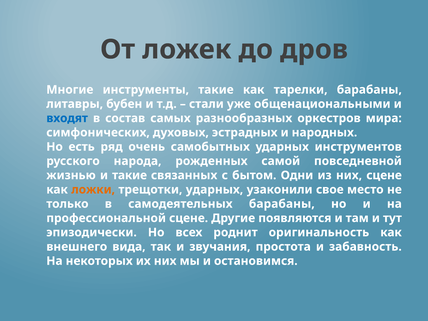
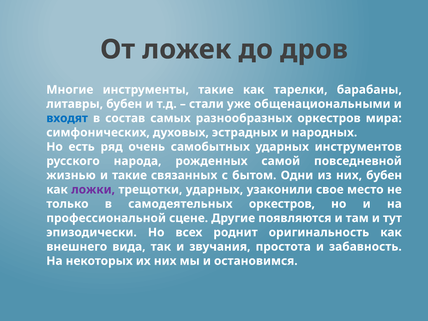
них сцене: сцене -> бубен
ложки colour: orange -> purple
самодеятельных барабаны: барабаны -> оркестров
